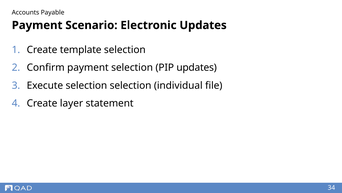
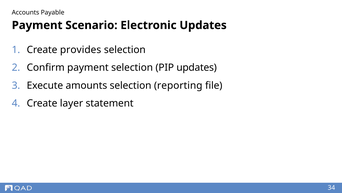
template: template -> provides
Execute selection: selection -> amounts
individual: individual -> reporting
